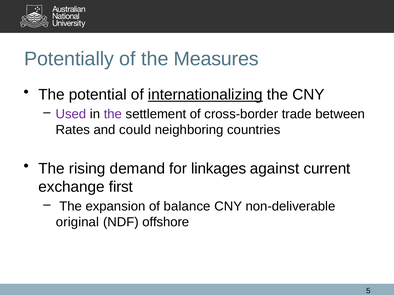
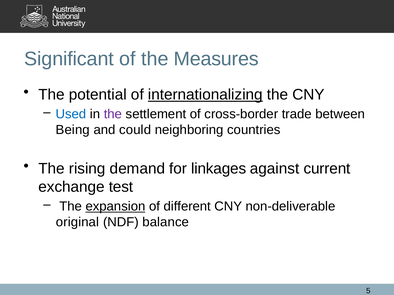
Potentially: Potentially -> Significant
Used colour: purple -> blue
Rates: Rates -> Being
first: first -> test
expansion underline: none -> present
balance: balance -> different
offshore: offshore -> balance
